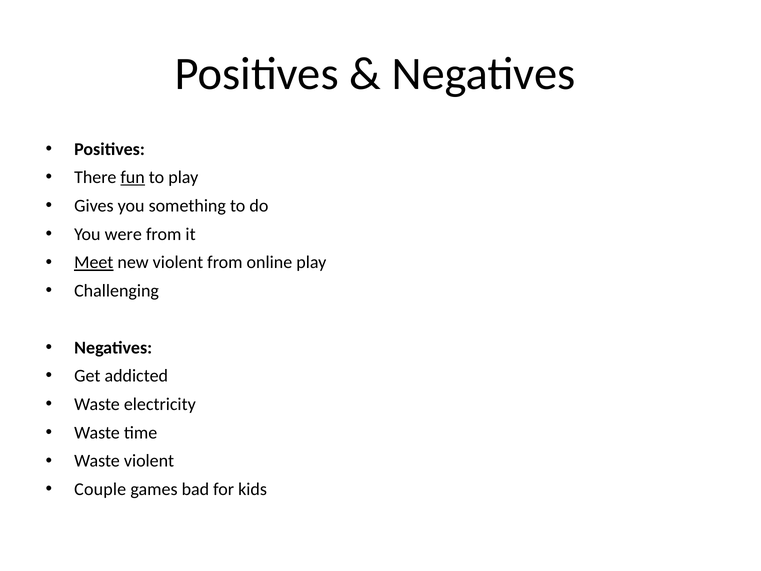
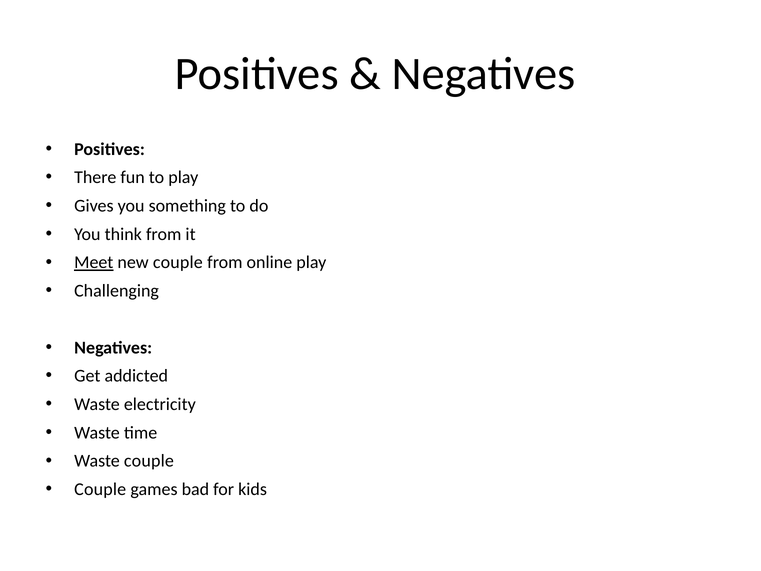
fun underline: present -> none
were: were -> think
new violent: violent -> couple
Waste violent: violent -> couple
